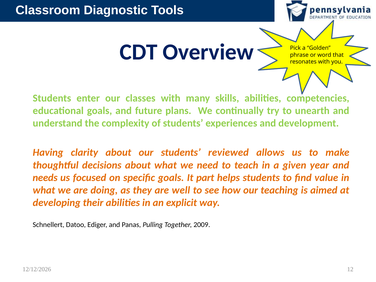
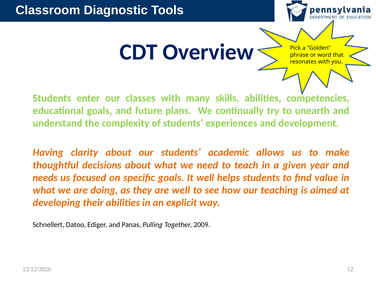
reviewed: reviewed -> academic
It part: part -> well
